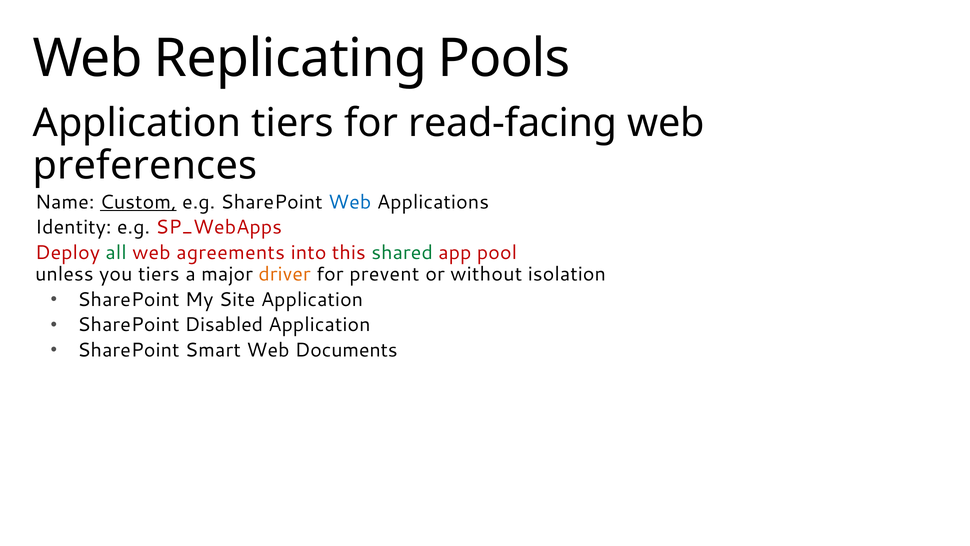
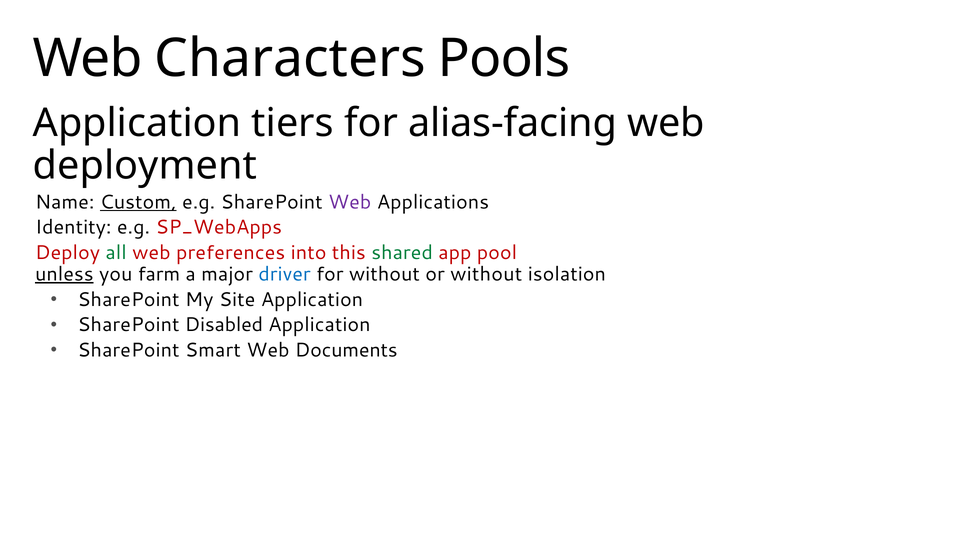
Replicating: Replicating -> Characters
read-facing: read-facing -> alias-facing
preferences: preferences -> deployment
Web at (350, 202) colour: blue -> purple
agreements: agreements -> preferences
unless underline: none -> present
you tiers: tiers -> farm
driver colour: orange -> blue
for prevent: prevent -> without
